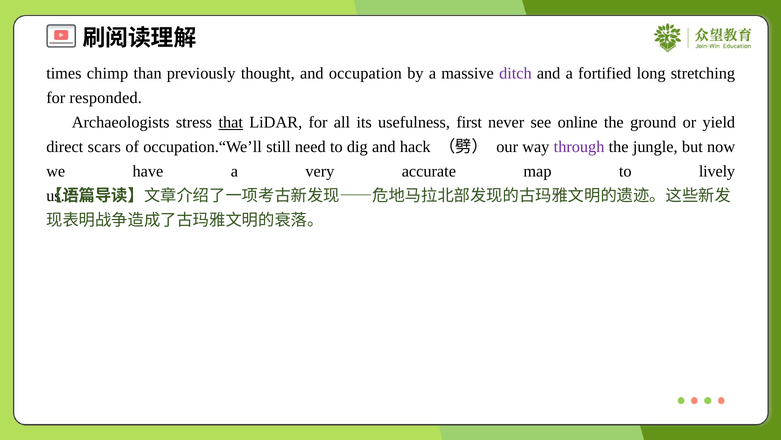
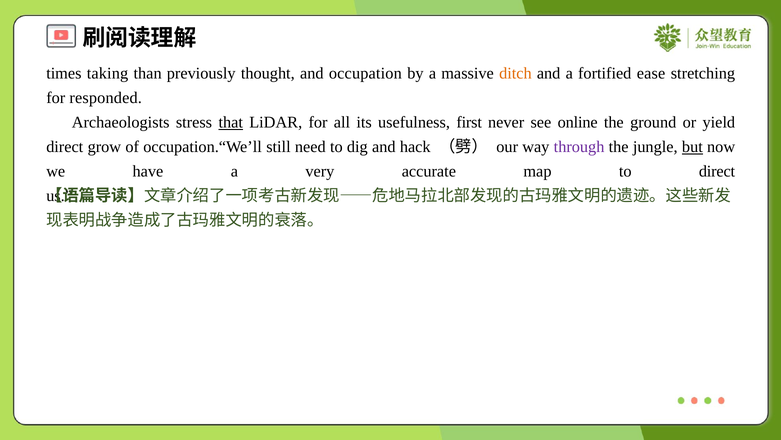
chimp: chimp -> taking
ditch colour: purple -> orange
long: long -> ease
scars: scars -> grow
but underline: none -> present
to lively: lively -> direct
